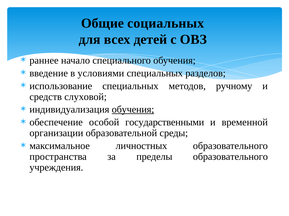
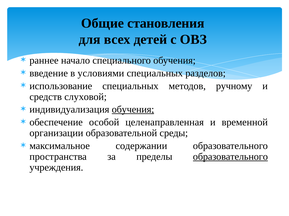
социальных: социальных -> становления
государственными: государственными -> целенаправленная
личностных: личностных -> содержании
образовательного at (230, 157) underline: none -> present
